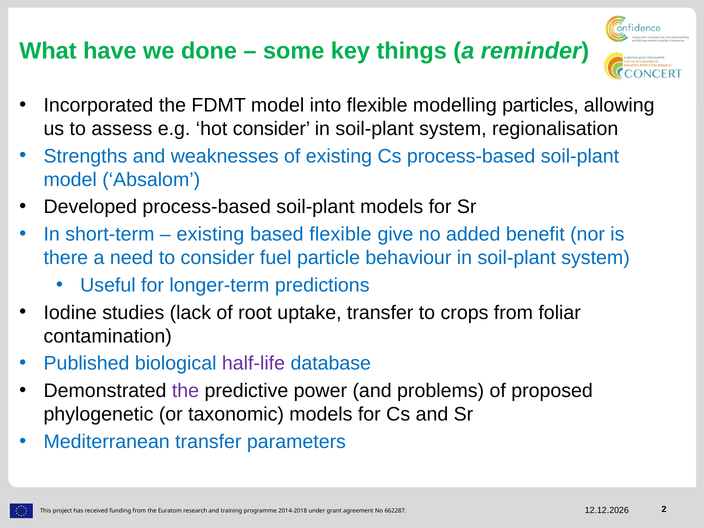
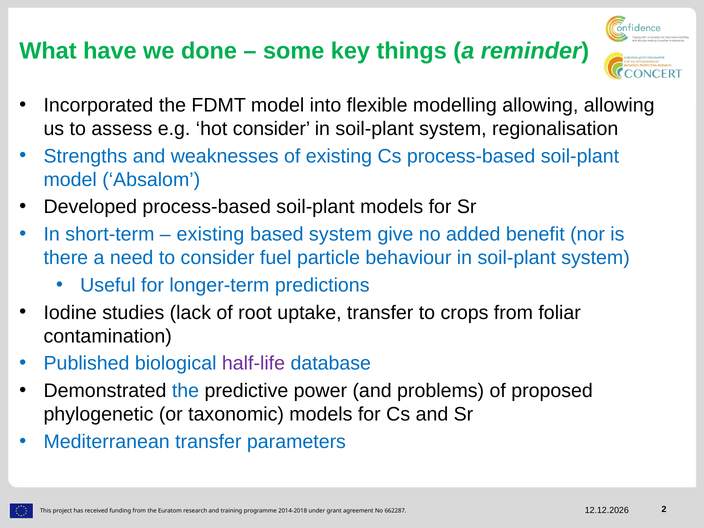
modelling particles: particles -> allowing
based flexible: flexible -> system
the at (186, 391) colour: purple -> blue
